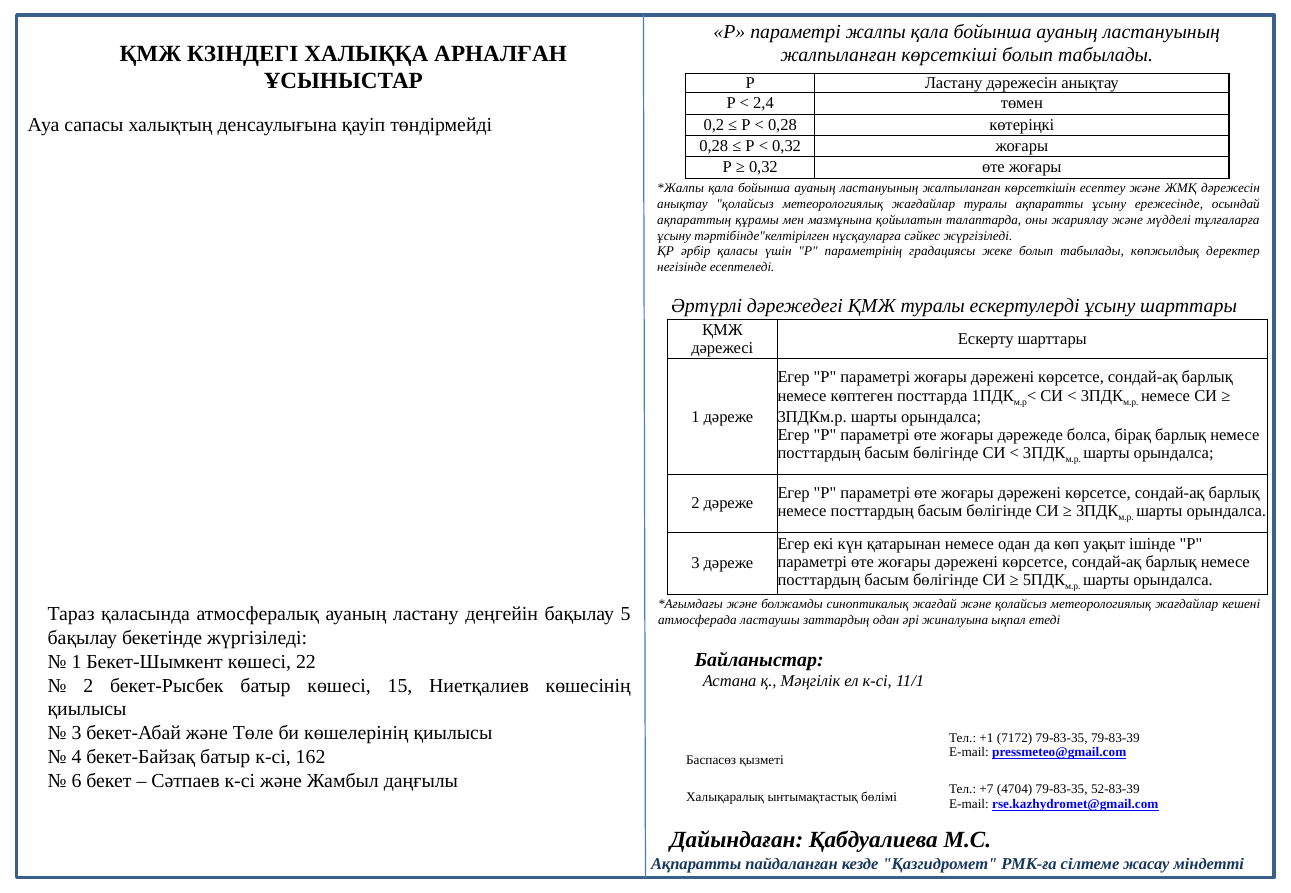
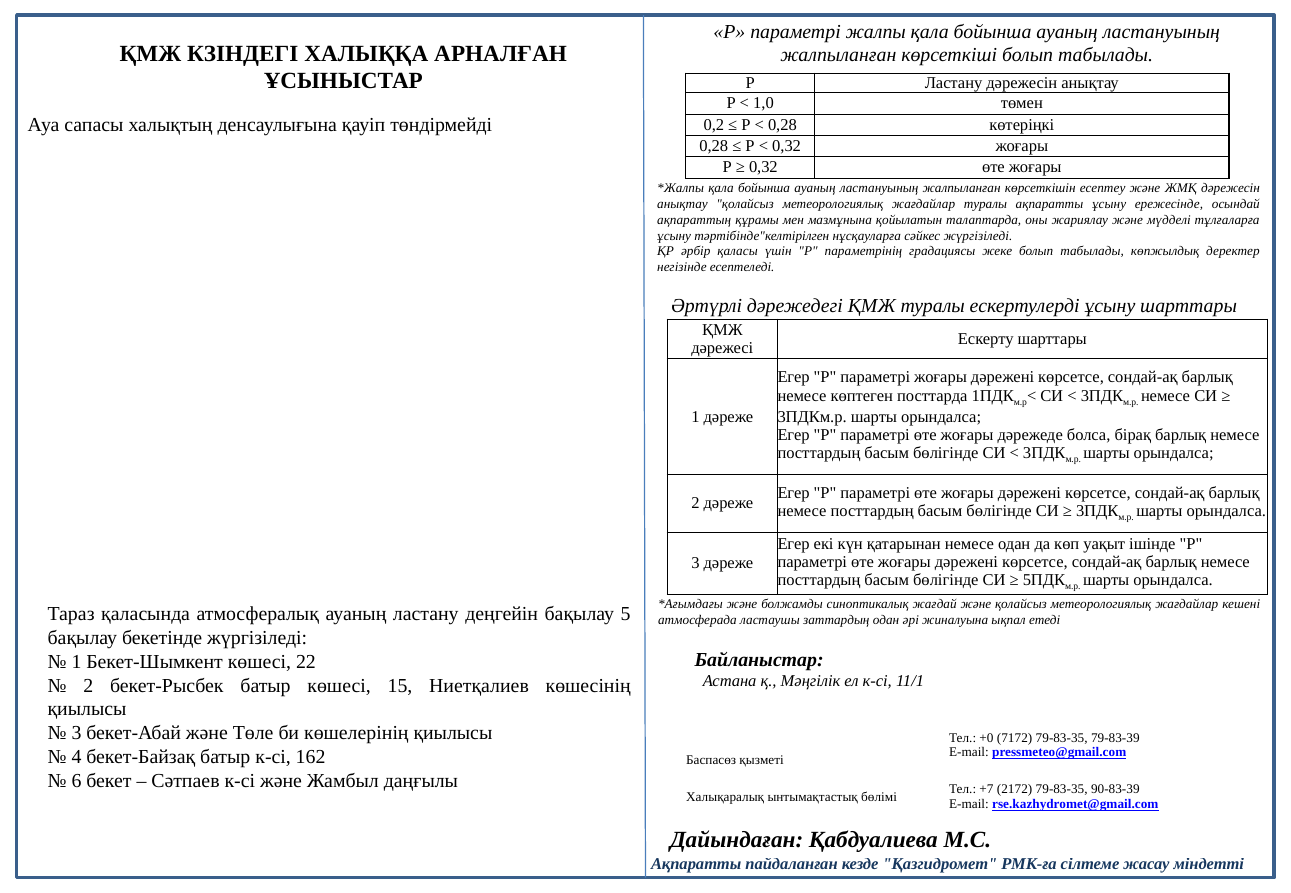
2,4: 2,4 -> 1,0
+1: +1 -> +0
4704: 4704 -> 2172
52-83-39: 52-83-39 -> 90-83-39
